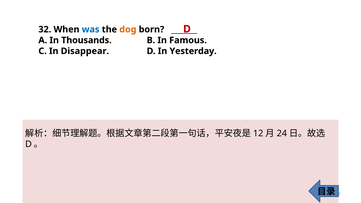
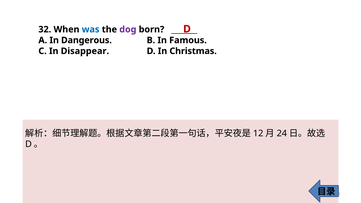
dog colour: orange -> purple
Thousands: Thousands -> Dangerous
Yesterday: Yesterday -> Christmas
